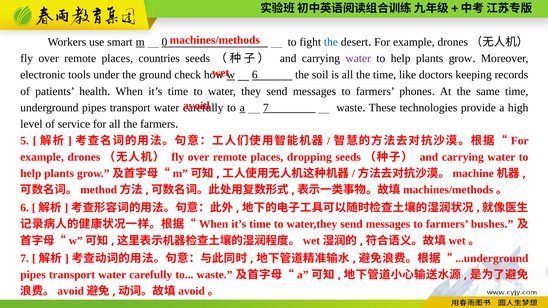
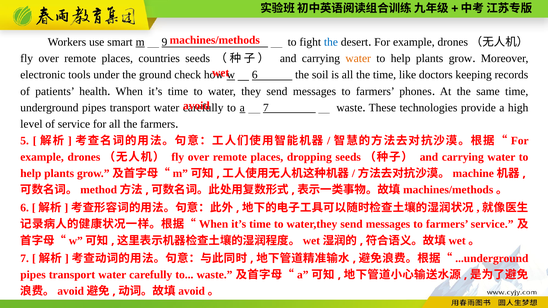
0: 0 -> 9
water at (358, 58) colour: purple -> orange
farmers bushes: bushes -> service
